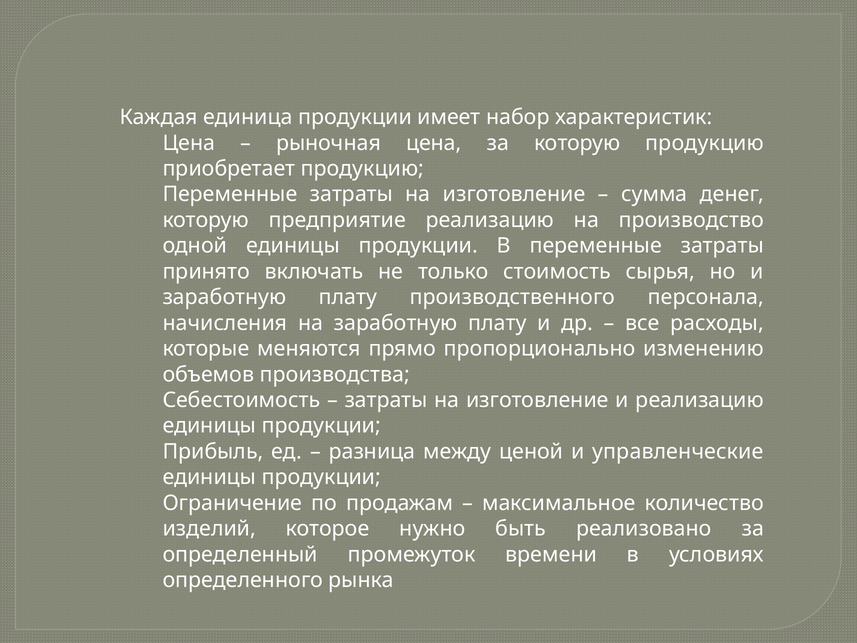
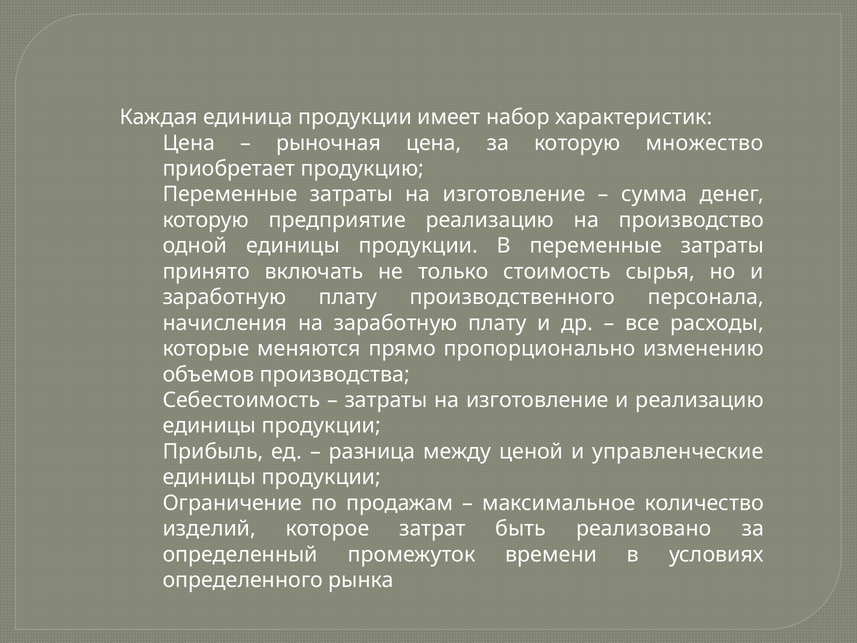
которую продукцию: продукцию -> множество
нужно: нужно -> затрат
